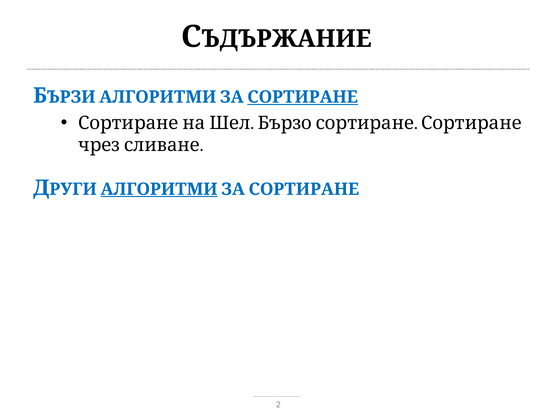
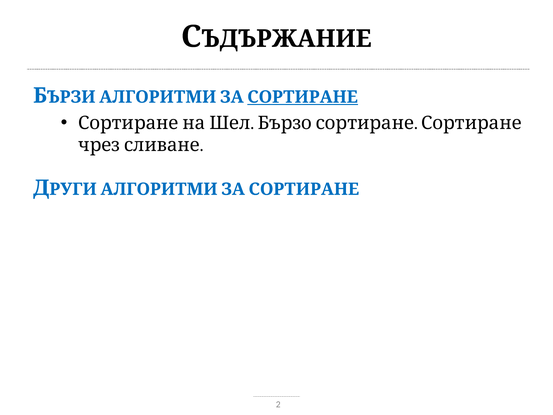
АЛГОРИТМИ at (159, 189) underline: present -> none
